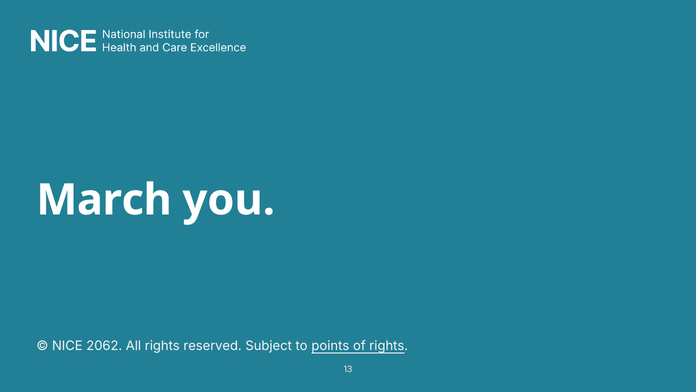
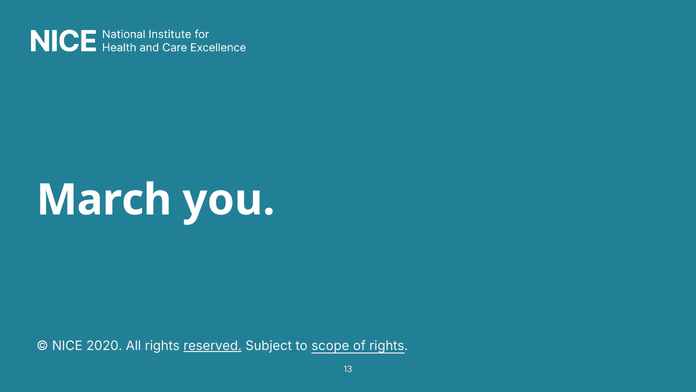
2062: 2062 -> 2020
reserved underline: none -> present
points: points -> scope
